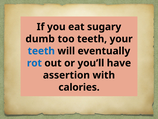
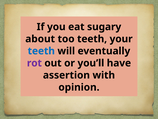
dumb: dumb -> about
rot colour: blue -> purple
calories: calories -> opinion
